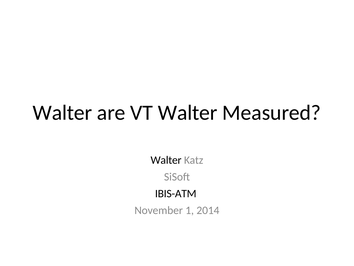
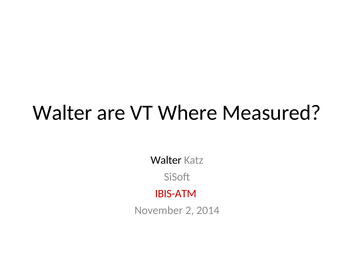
VT Walter: Walter -> Where
IBIS-ATM colour: black -> red
1: 1 -> 2
